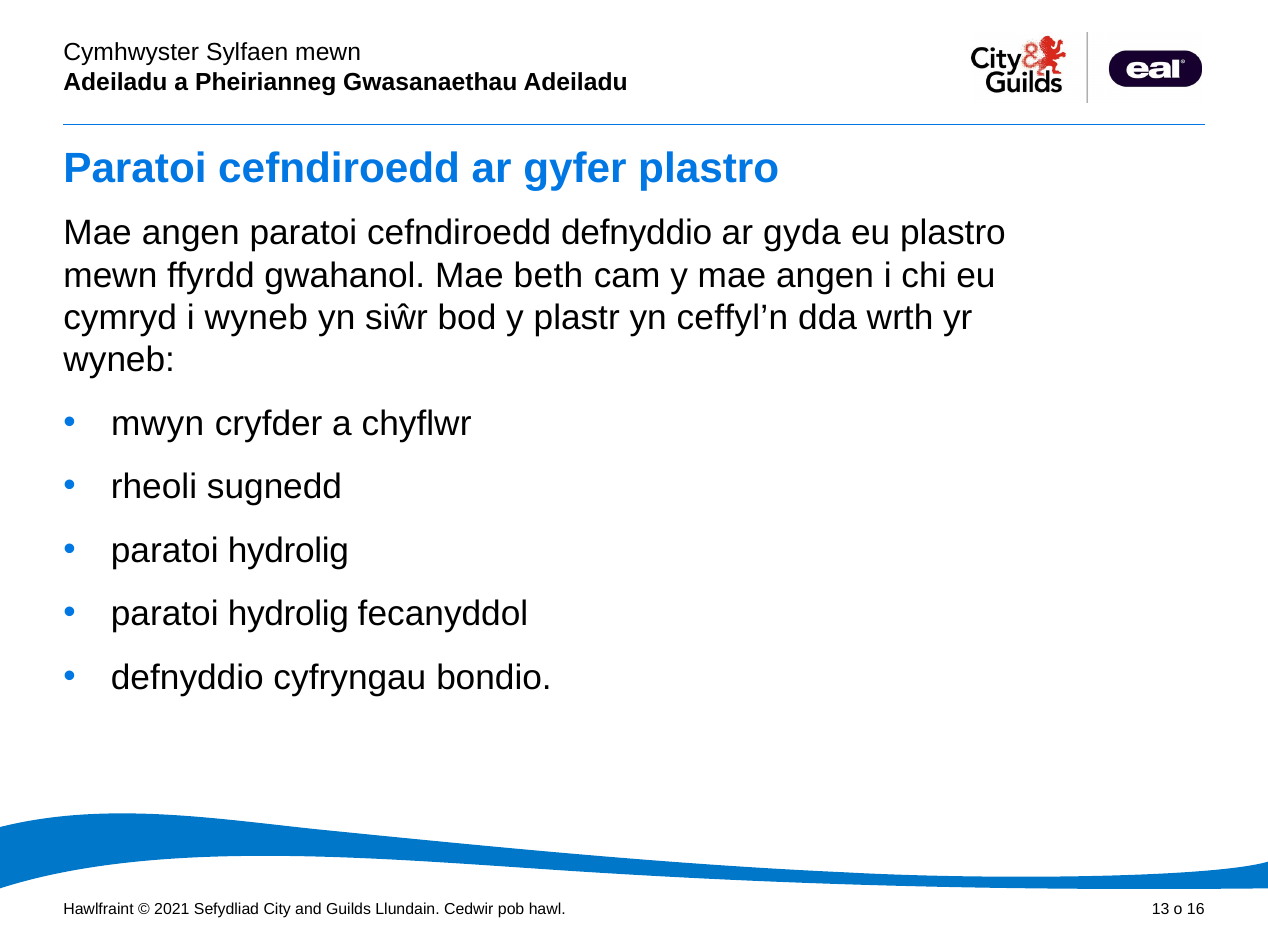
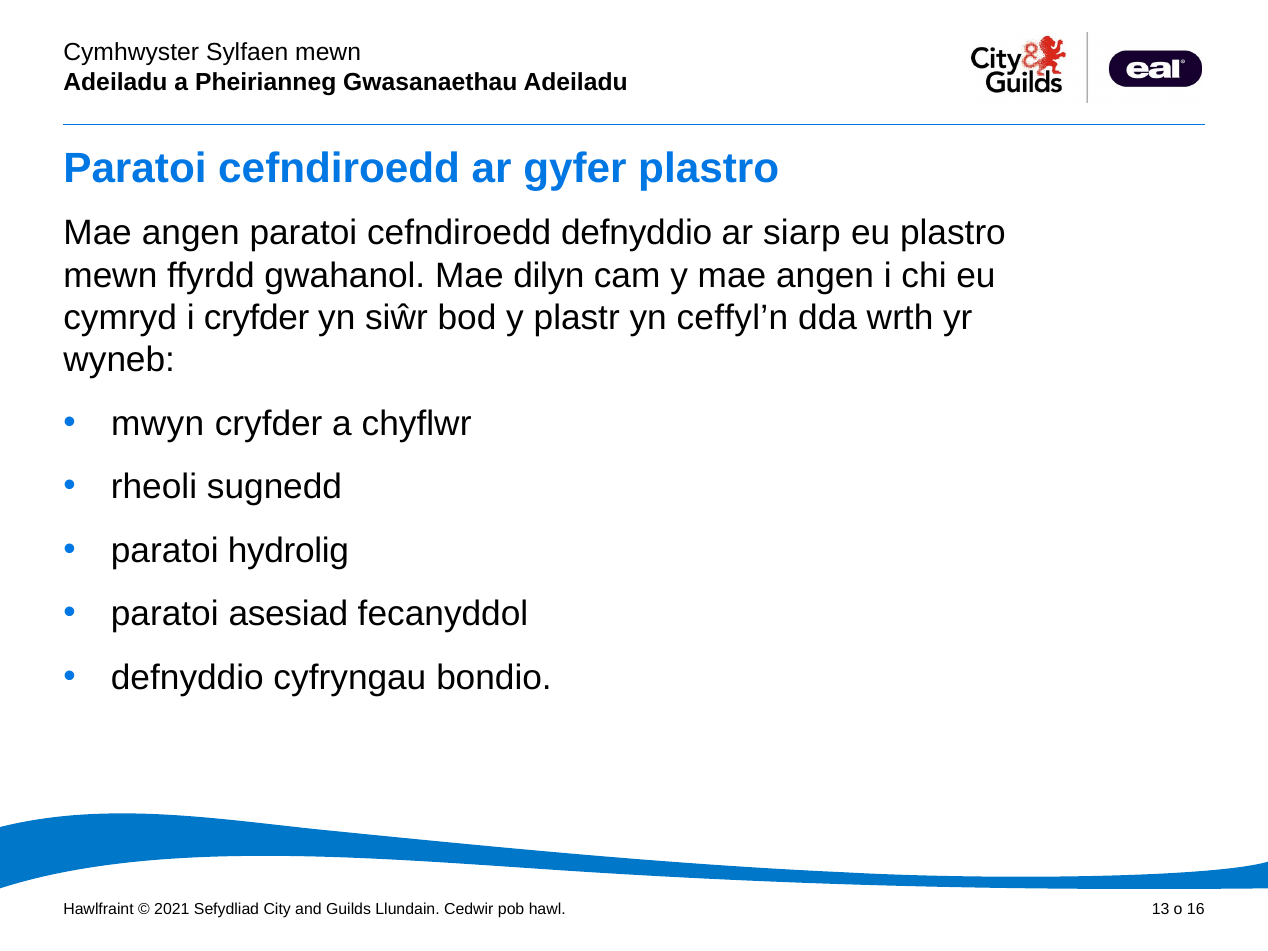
gyda: gyda -> siarp
beth: beth -> dilyn
i wyneb: wyneb -> cryfder
hydrolig at (288, 614): hydrolig -> asesiad
